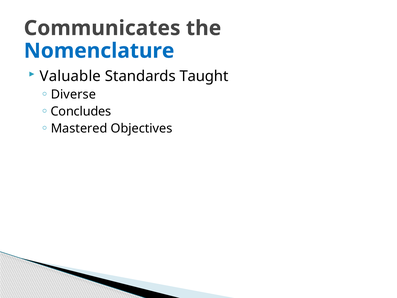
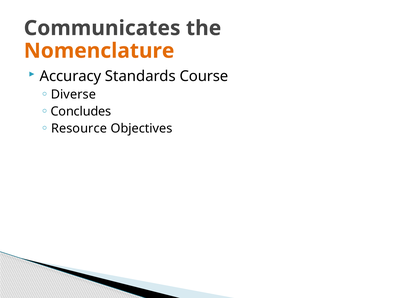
Nomenclature colour: blue -> orange
Valuable: Valuable -> Accuracy
Taught: Taught -> Course
Mastered: Mastered -> Resource
